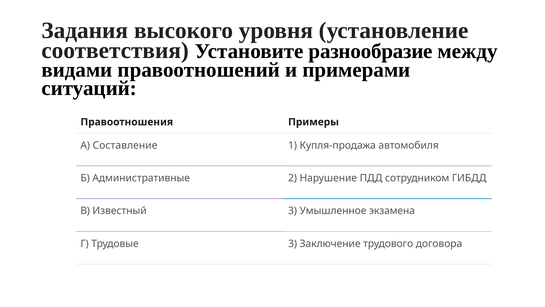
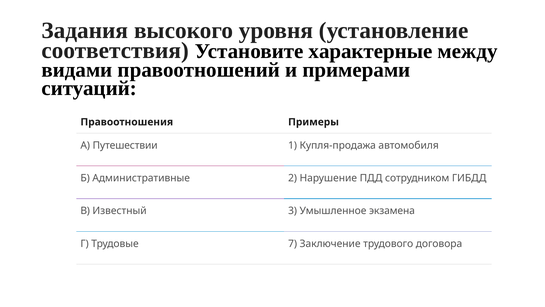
разнообразие: разнообразие -> характерные
Составление: Составление -> Путешествии
Трудовые 3: 3 -> 7
